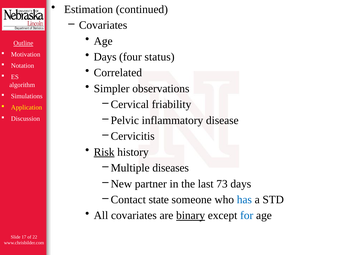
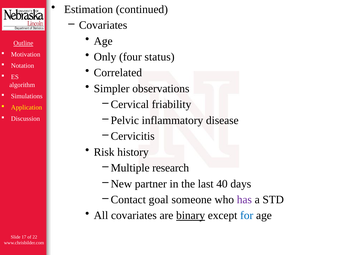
Days at (105, 57): Days -> Only
Risk underline: present -> none
diseases: diseases -> research
73: 73 -> 40
state: state -> goal
has colour: blue -> purple
